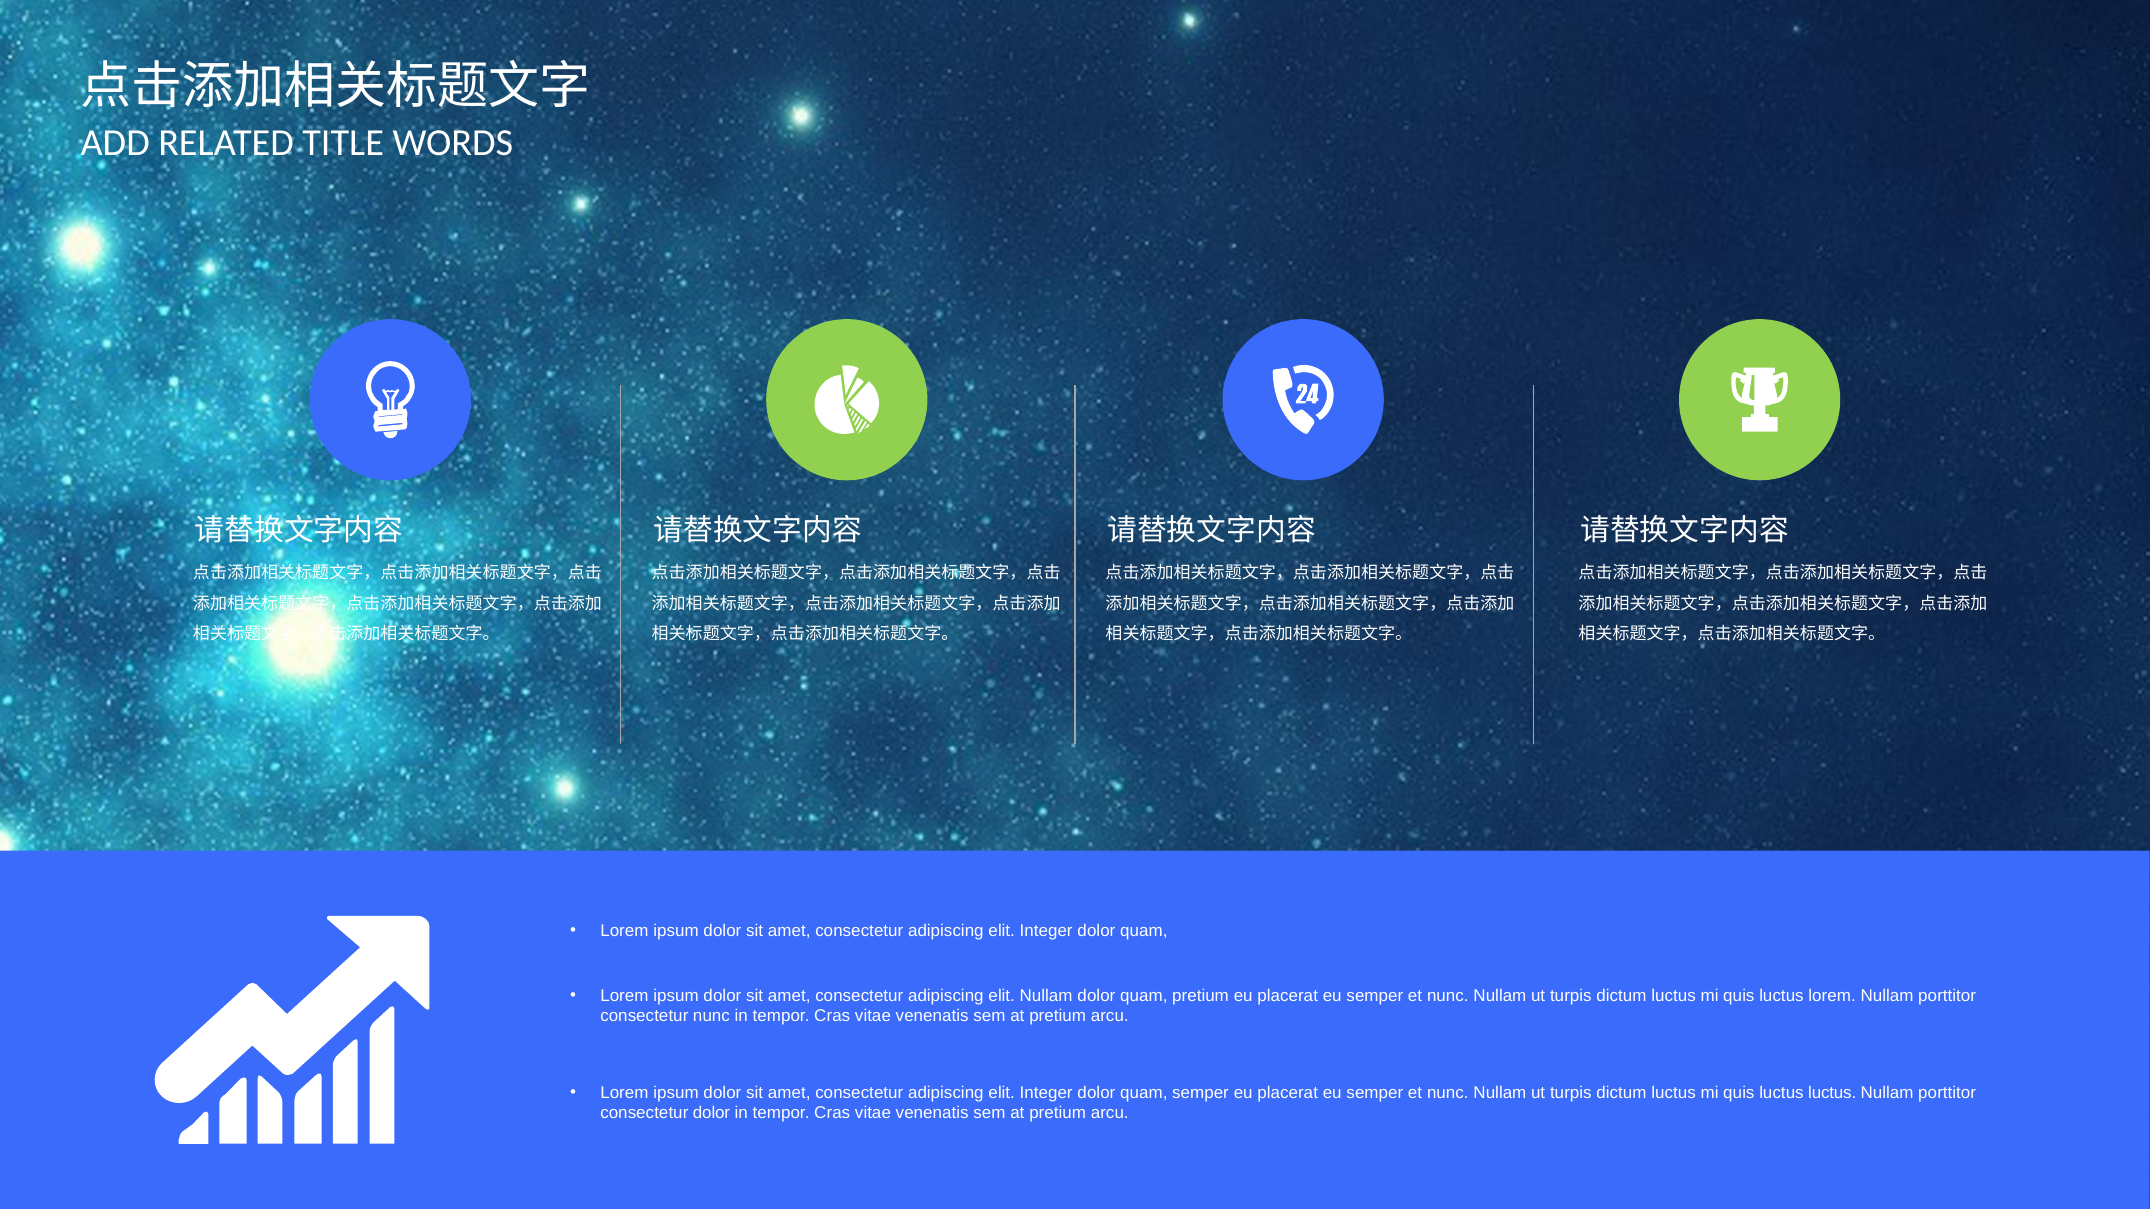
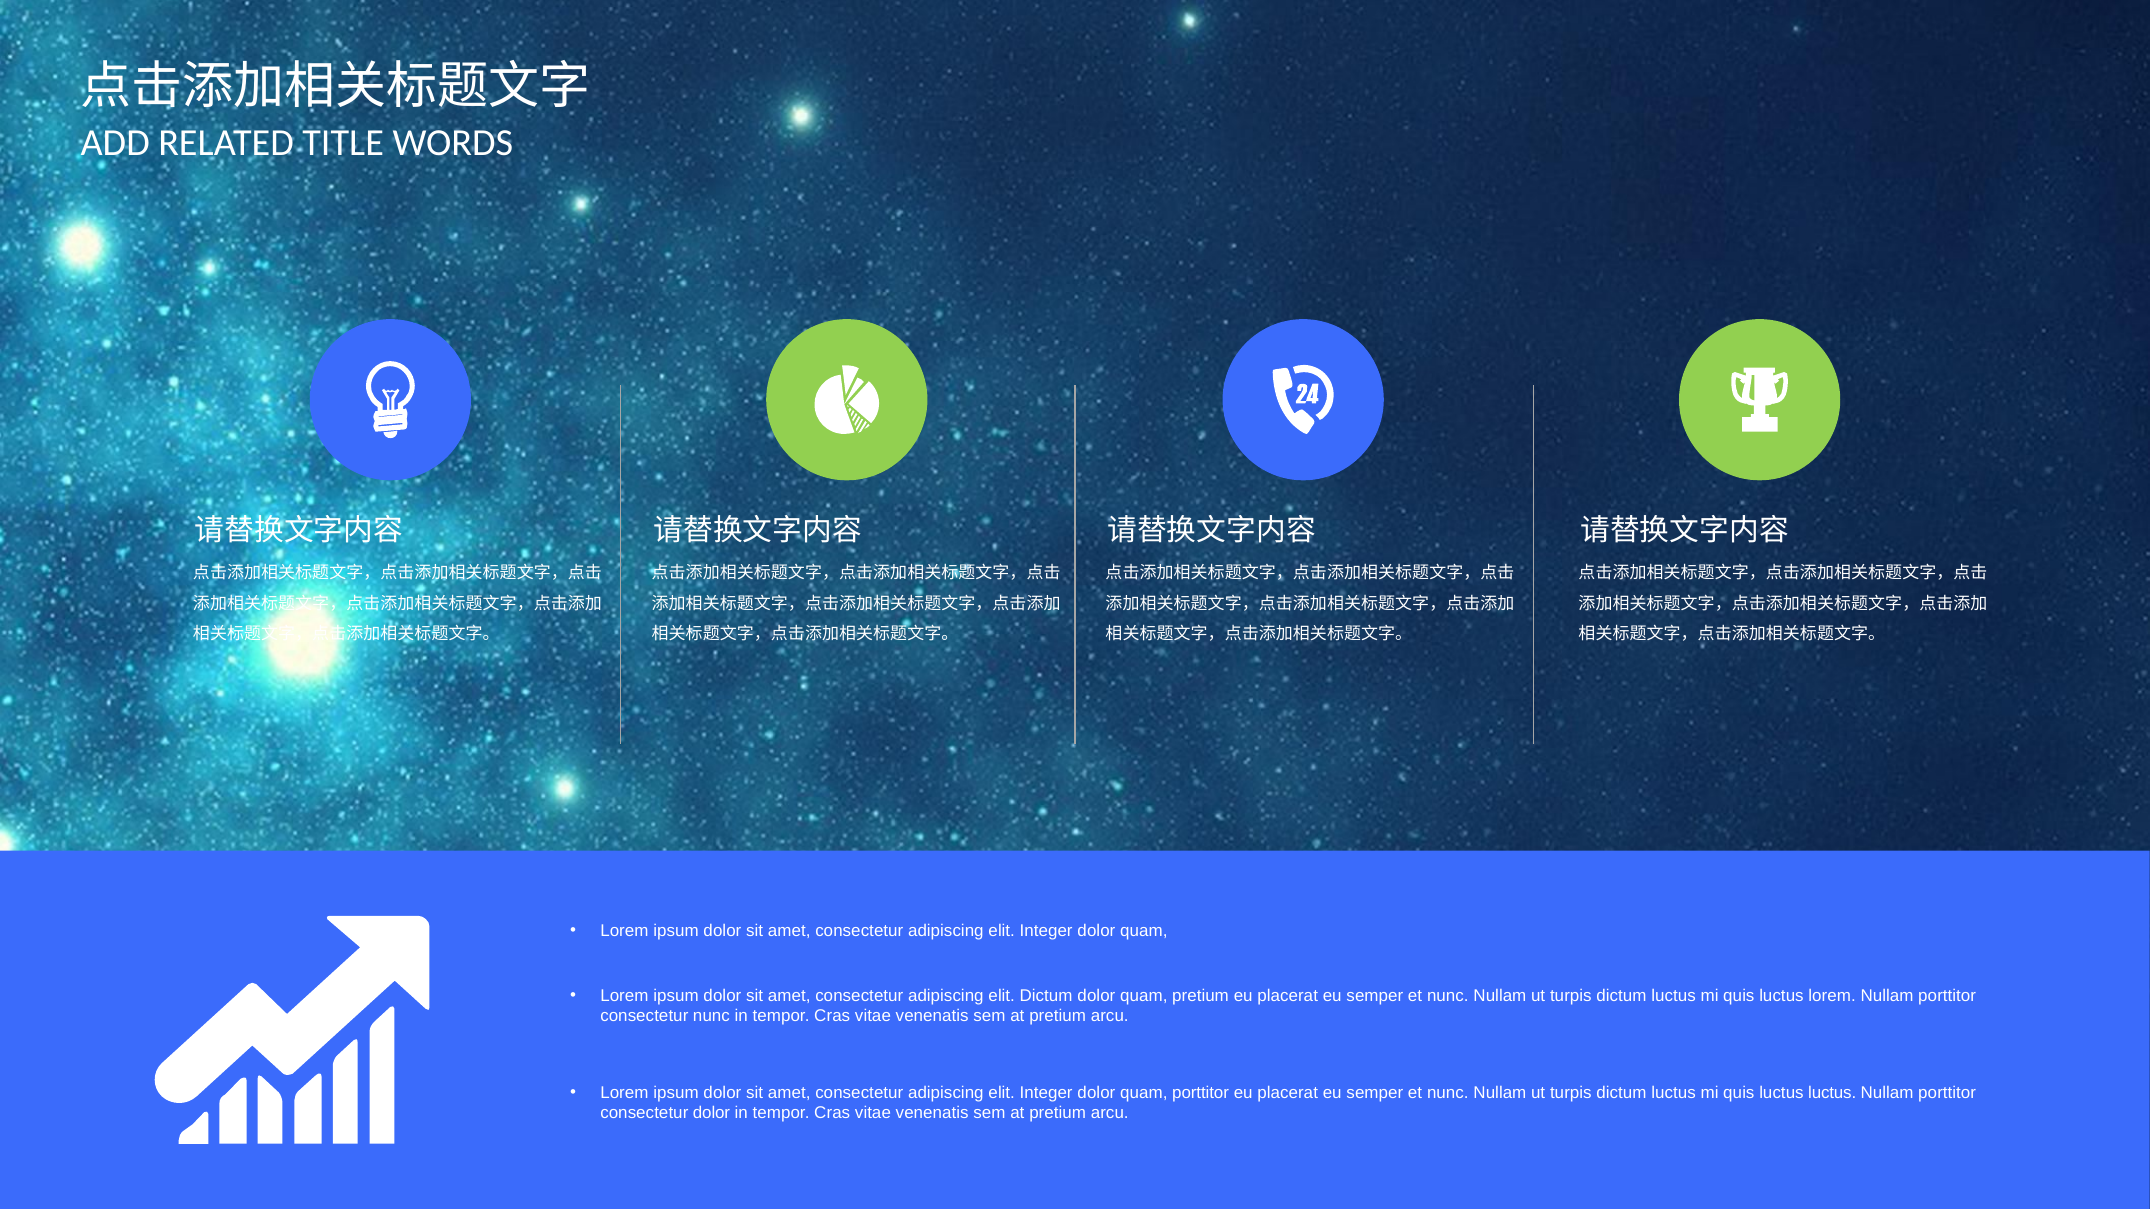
elit Nullam: Nullam -> Dictum
quam semper: semper -> porttitor
